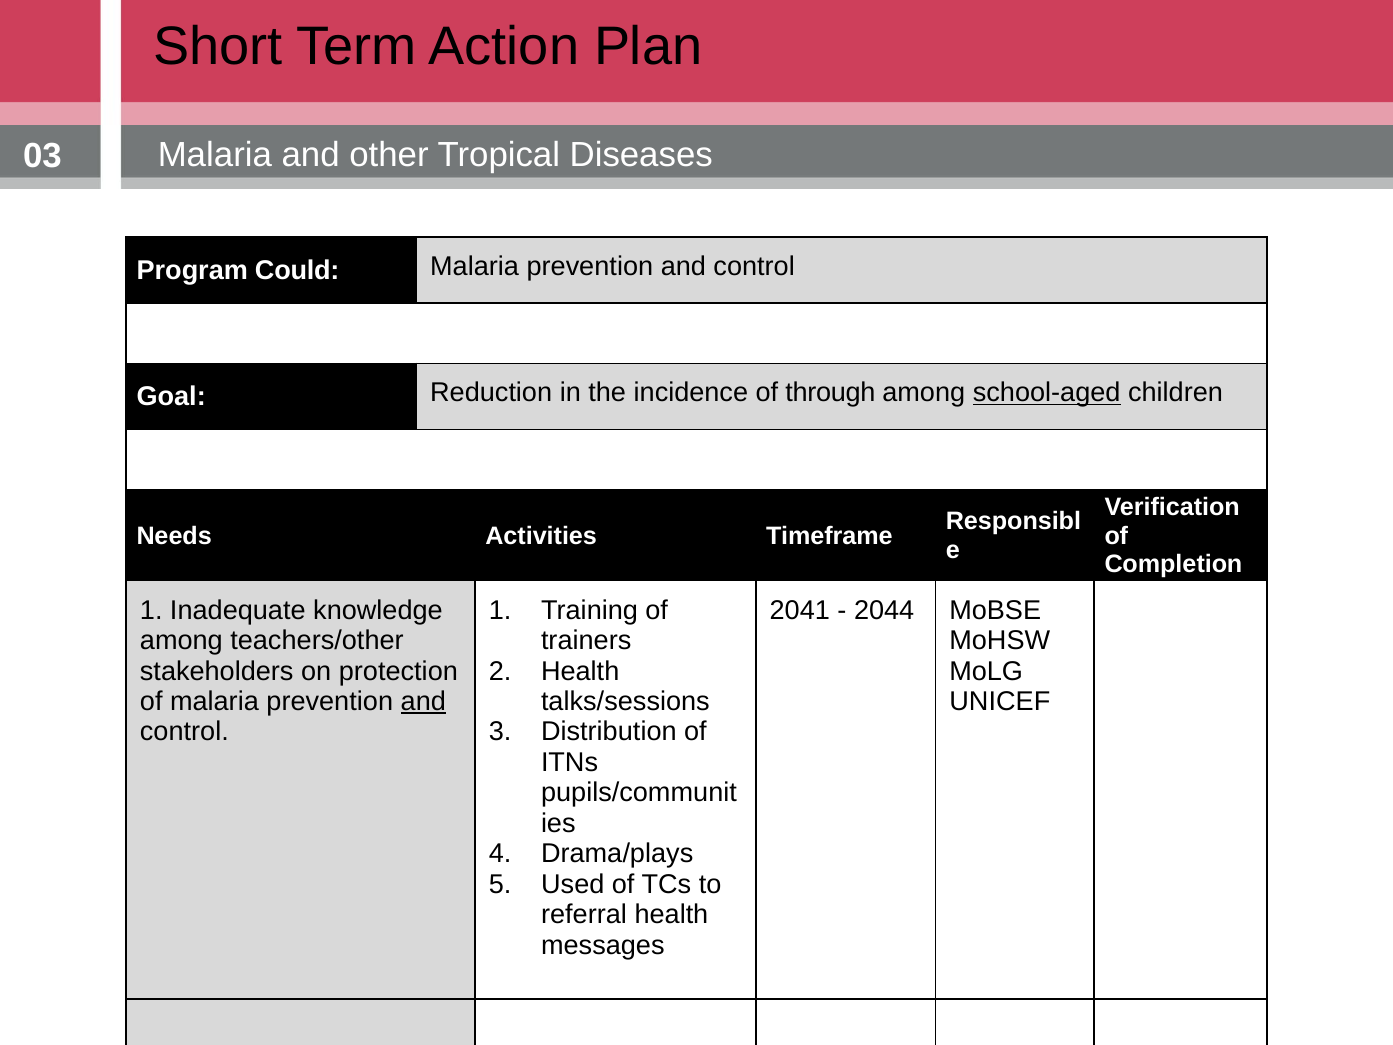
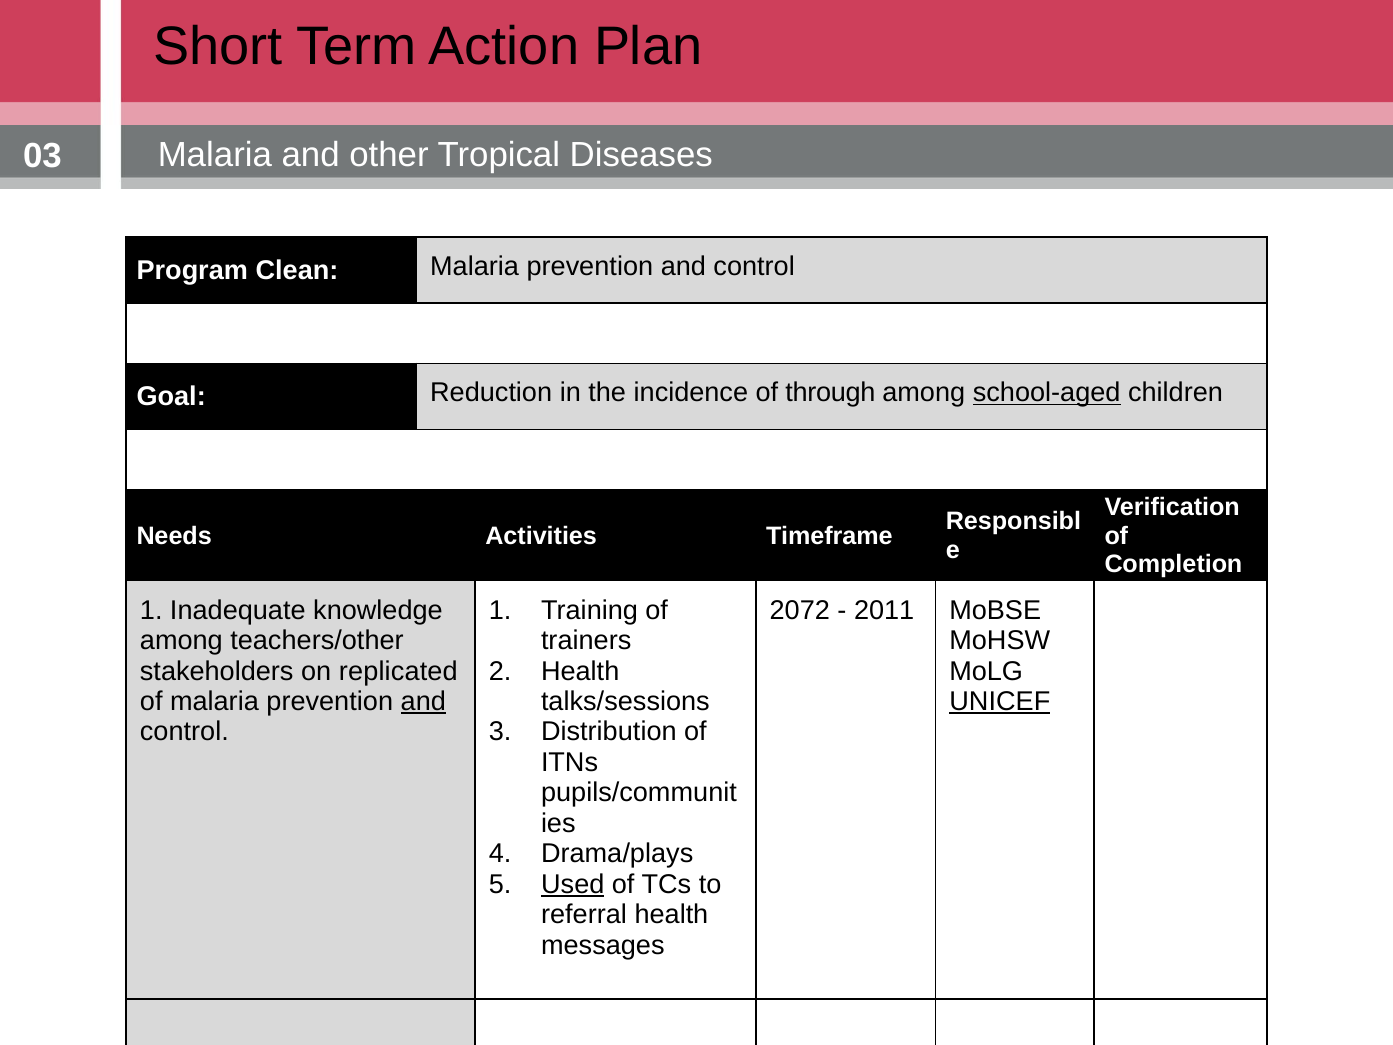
Could: Could -> Clean
2041: 2041 -> 2072
2044: 2044 -> 2011
protection: protection -> replicated
UNICEF underline: none -> present
Used underline: none -> present
